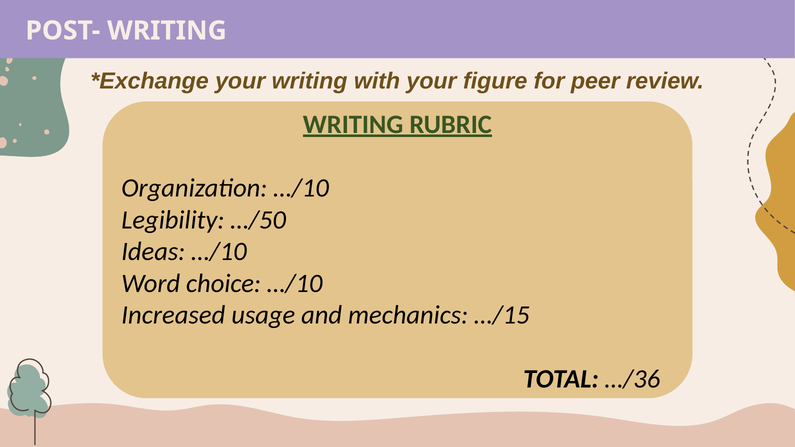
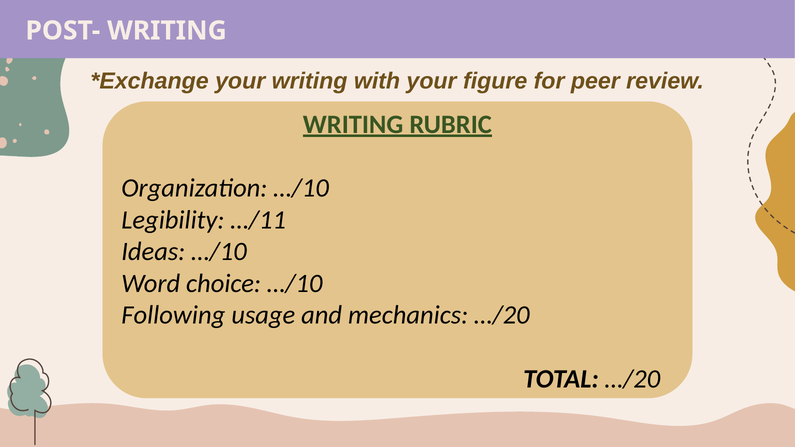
…/50: …/50 -> …/11
Increased: Increased -> Following
mechanics …/15: …/15 -> …/20
TOTAL …/36: …/36 -> …/20
